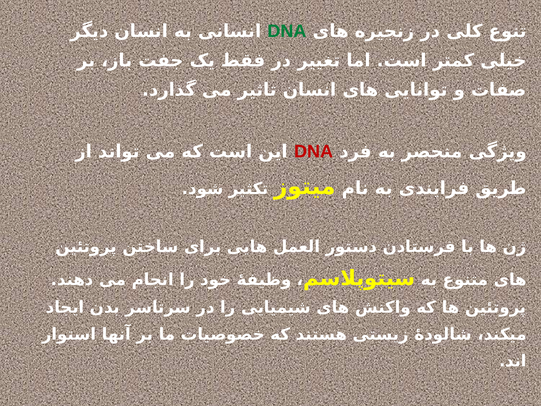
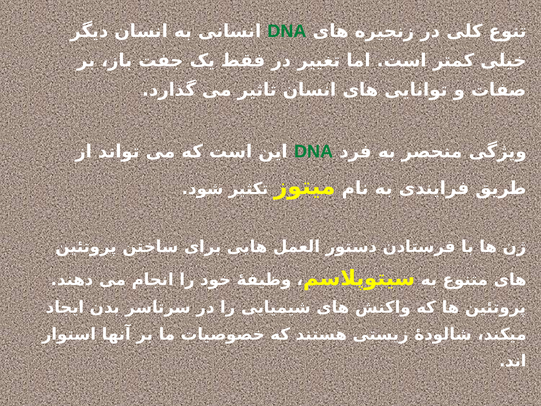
DNA at (314, 151) colour: red -> green
